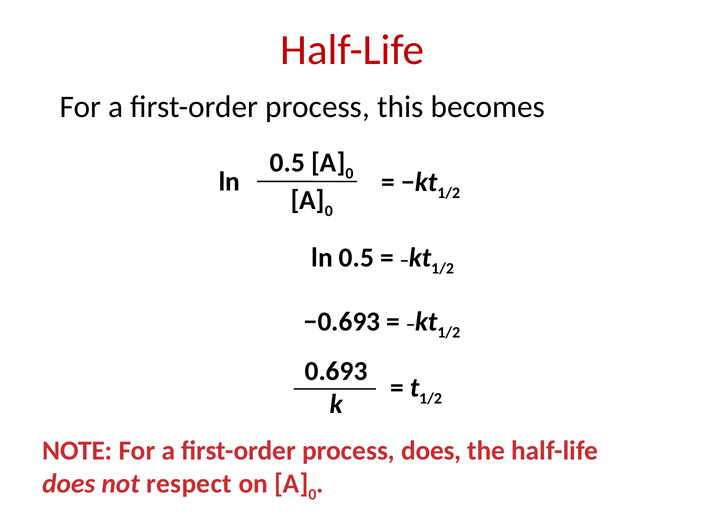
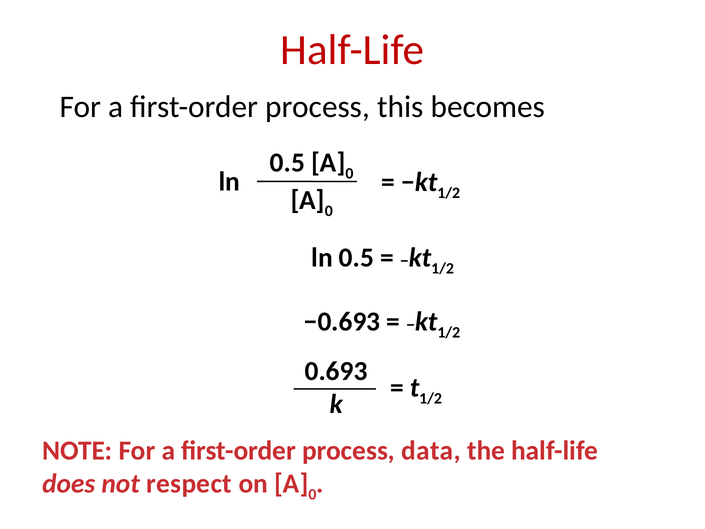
process does: does -> data
